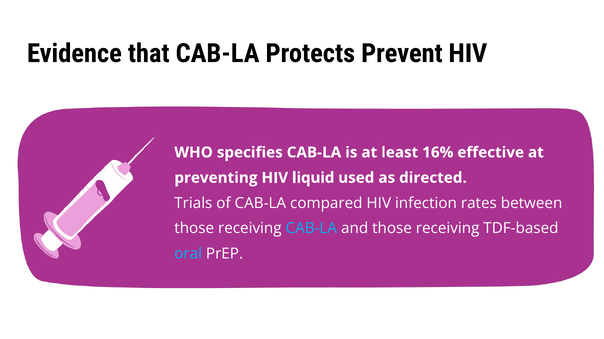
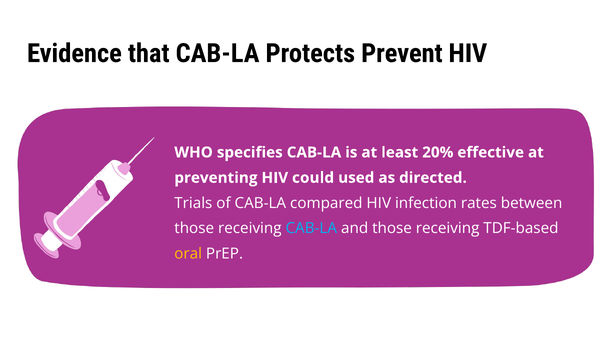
16%: 16% -> 20%
liquid: liquid -> could
oral colour: light blue -> yellow
